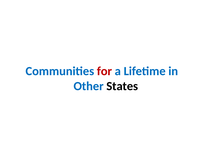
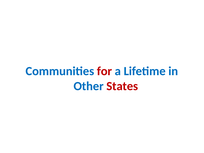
States colour: black -> red
